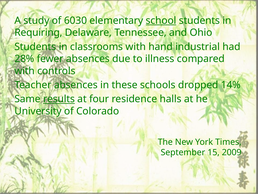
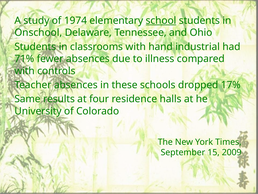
6030: 6030 -> 1974
Requiring: Requiring -> Onschool
28%: 28% -> 71%
14%: 14% -> 17%
results underline: present -> none
